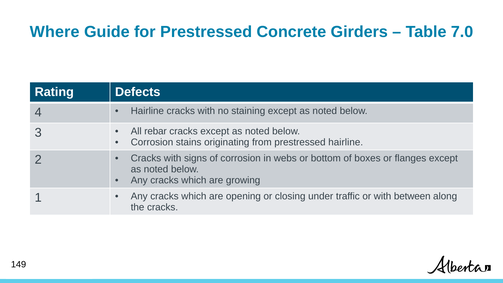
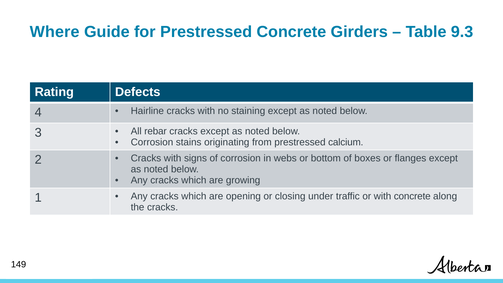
7.0: 7.0 -> 9.3
prestressed hairline: hairline -> calcium
with between: between -> concrete
